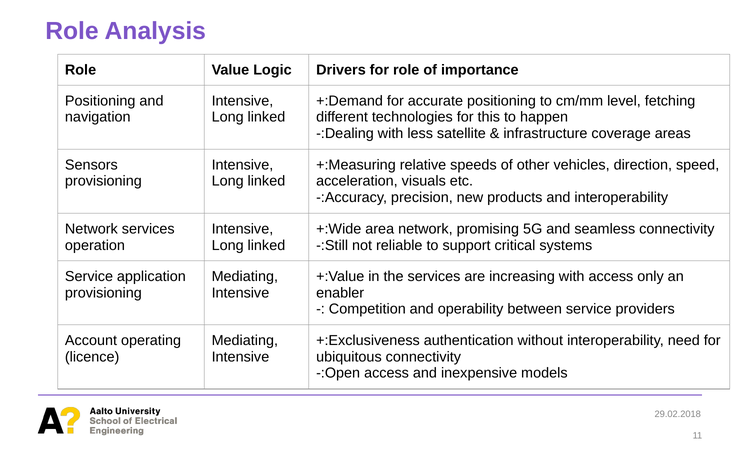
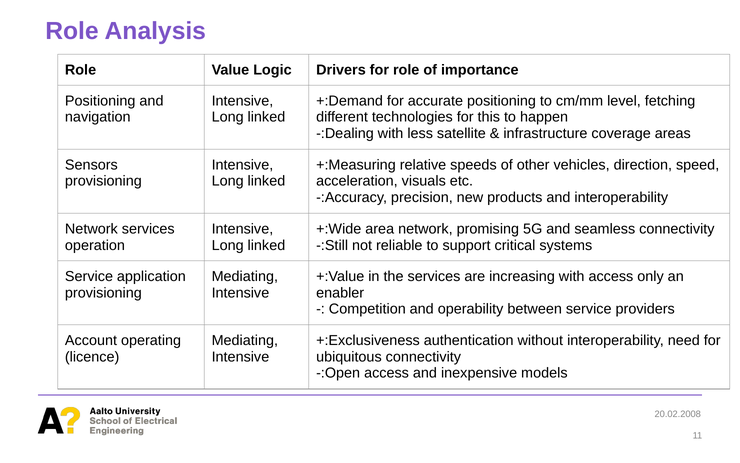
29.02.2018: 29.02.2018 -> 20.02.2008
